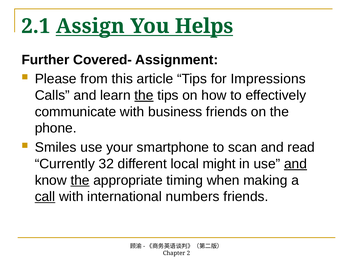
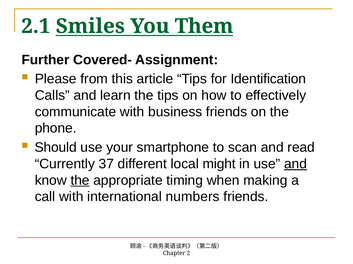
Assign: Assign -> Smiles
Helps: Helps -> Them
Impressions: Impressions -> Identification
the at (144, 96) underline: present -> none
Smiles: Smiles -> Should
32: 32 -> 37
call underline: present -> none
